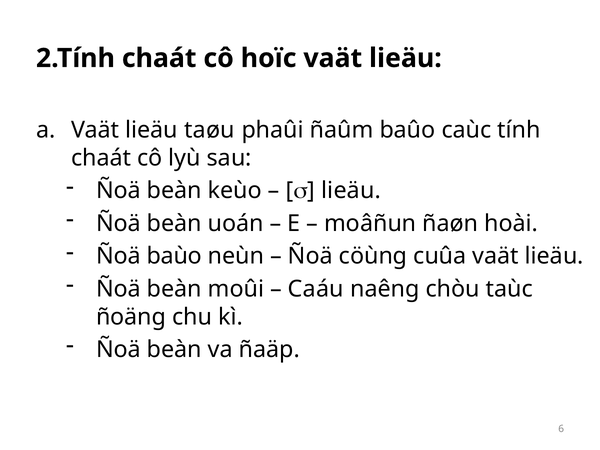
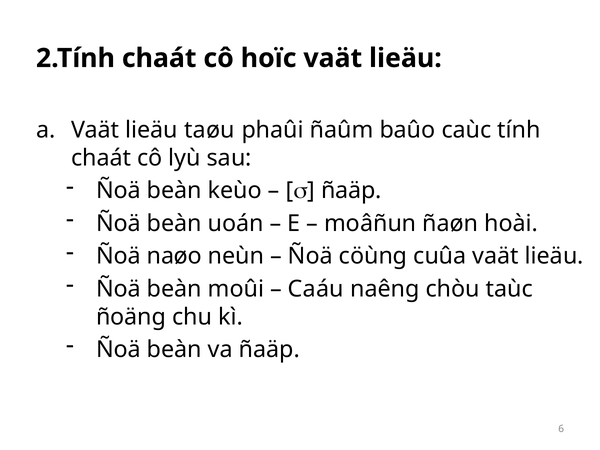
lieäu at (351, 191): lieäu -> ñaäp
baùo: baùo -> naøo
